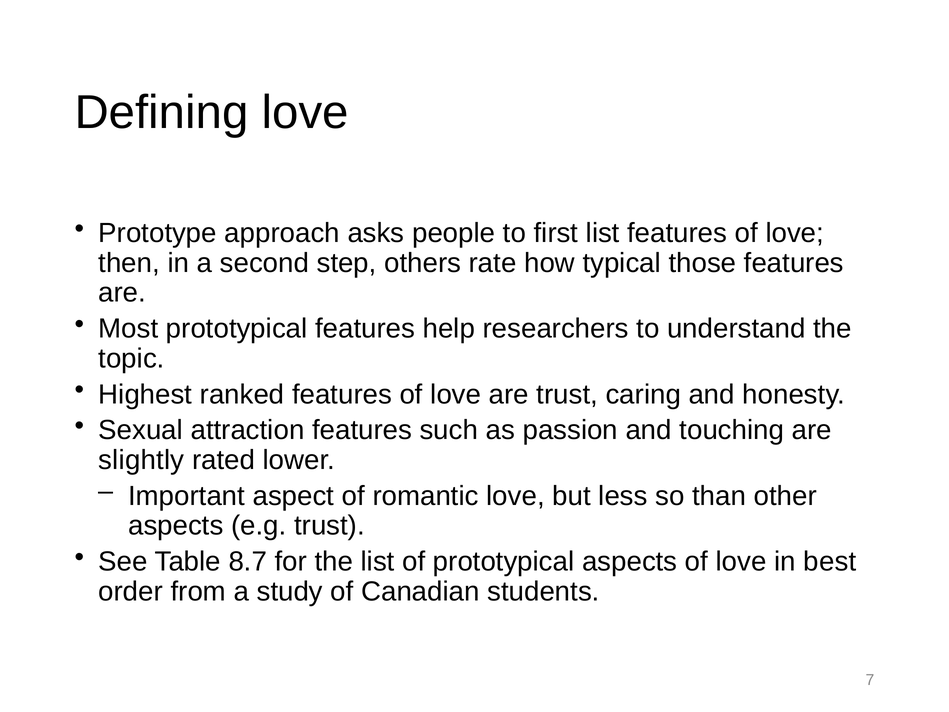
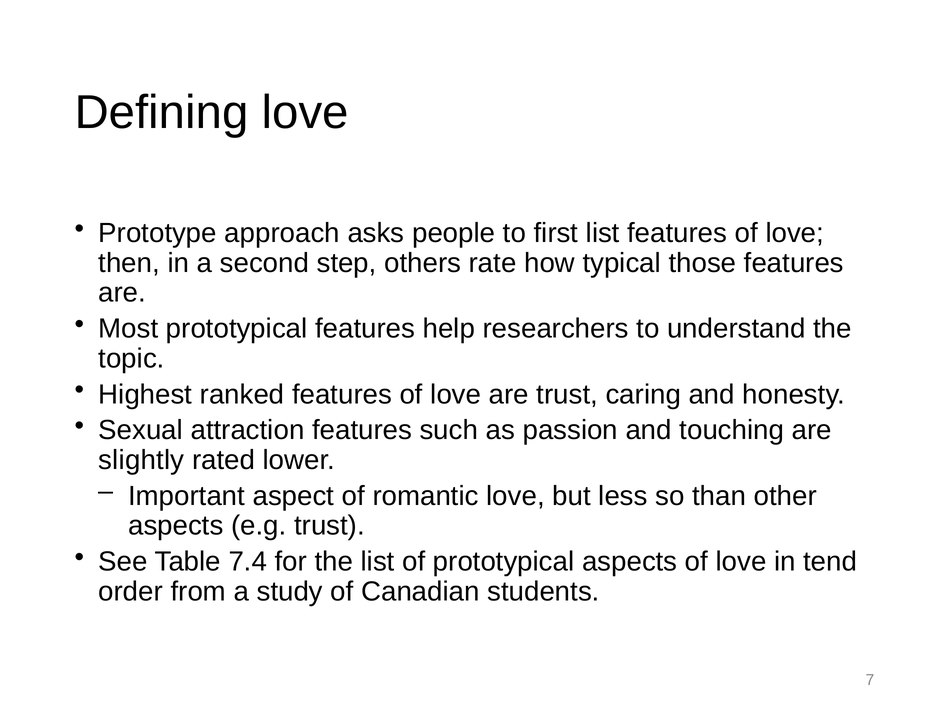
8.7: 8.7 -> 7.4
best: best -> tend
